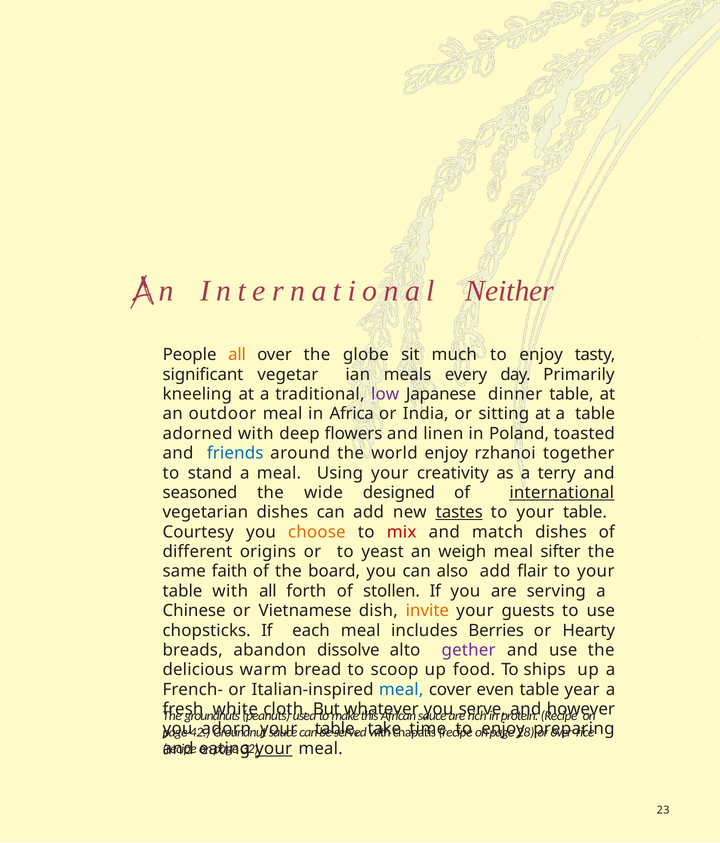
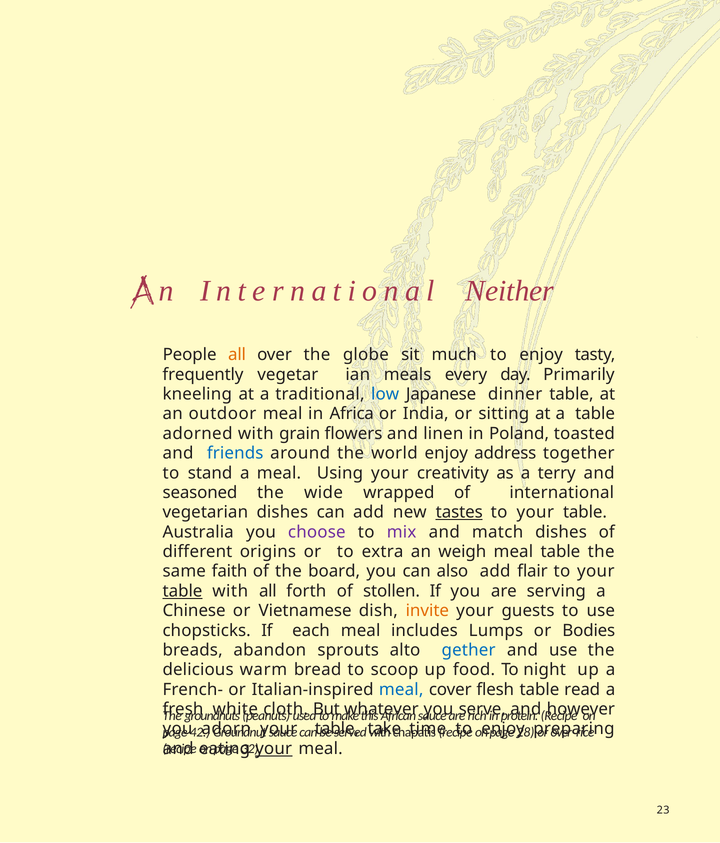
significant: significant -> frequently
low colour: purple -> blue
deep: deep -> grain
rzhanoi: rzhanoi -> address
designed: designed -> wrapped
international at (562, 492) underline: present -> none
Courtesy: Courtesy -> Australia
choose colour: orange -> purple
mix colour: red -> purple
yeast: yeast -> extra
meal sifter: sifter -> table
table at (183, 591) underline: none -> present
Berries: Berries -> Lumps
Hearty: Hearty -> Bodies
dissolve: dissolve -> sprouts
gether colour: purple -> blue
ships: ships -> night
even: even -> flesh
year: year -> read
